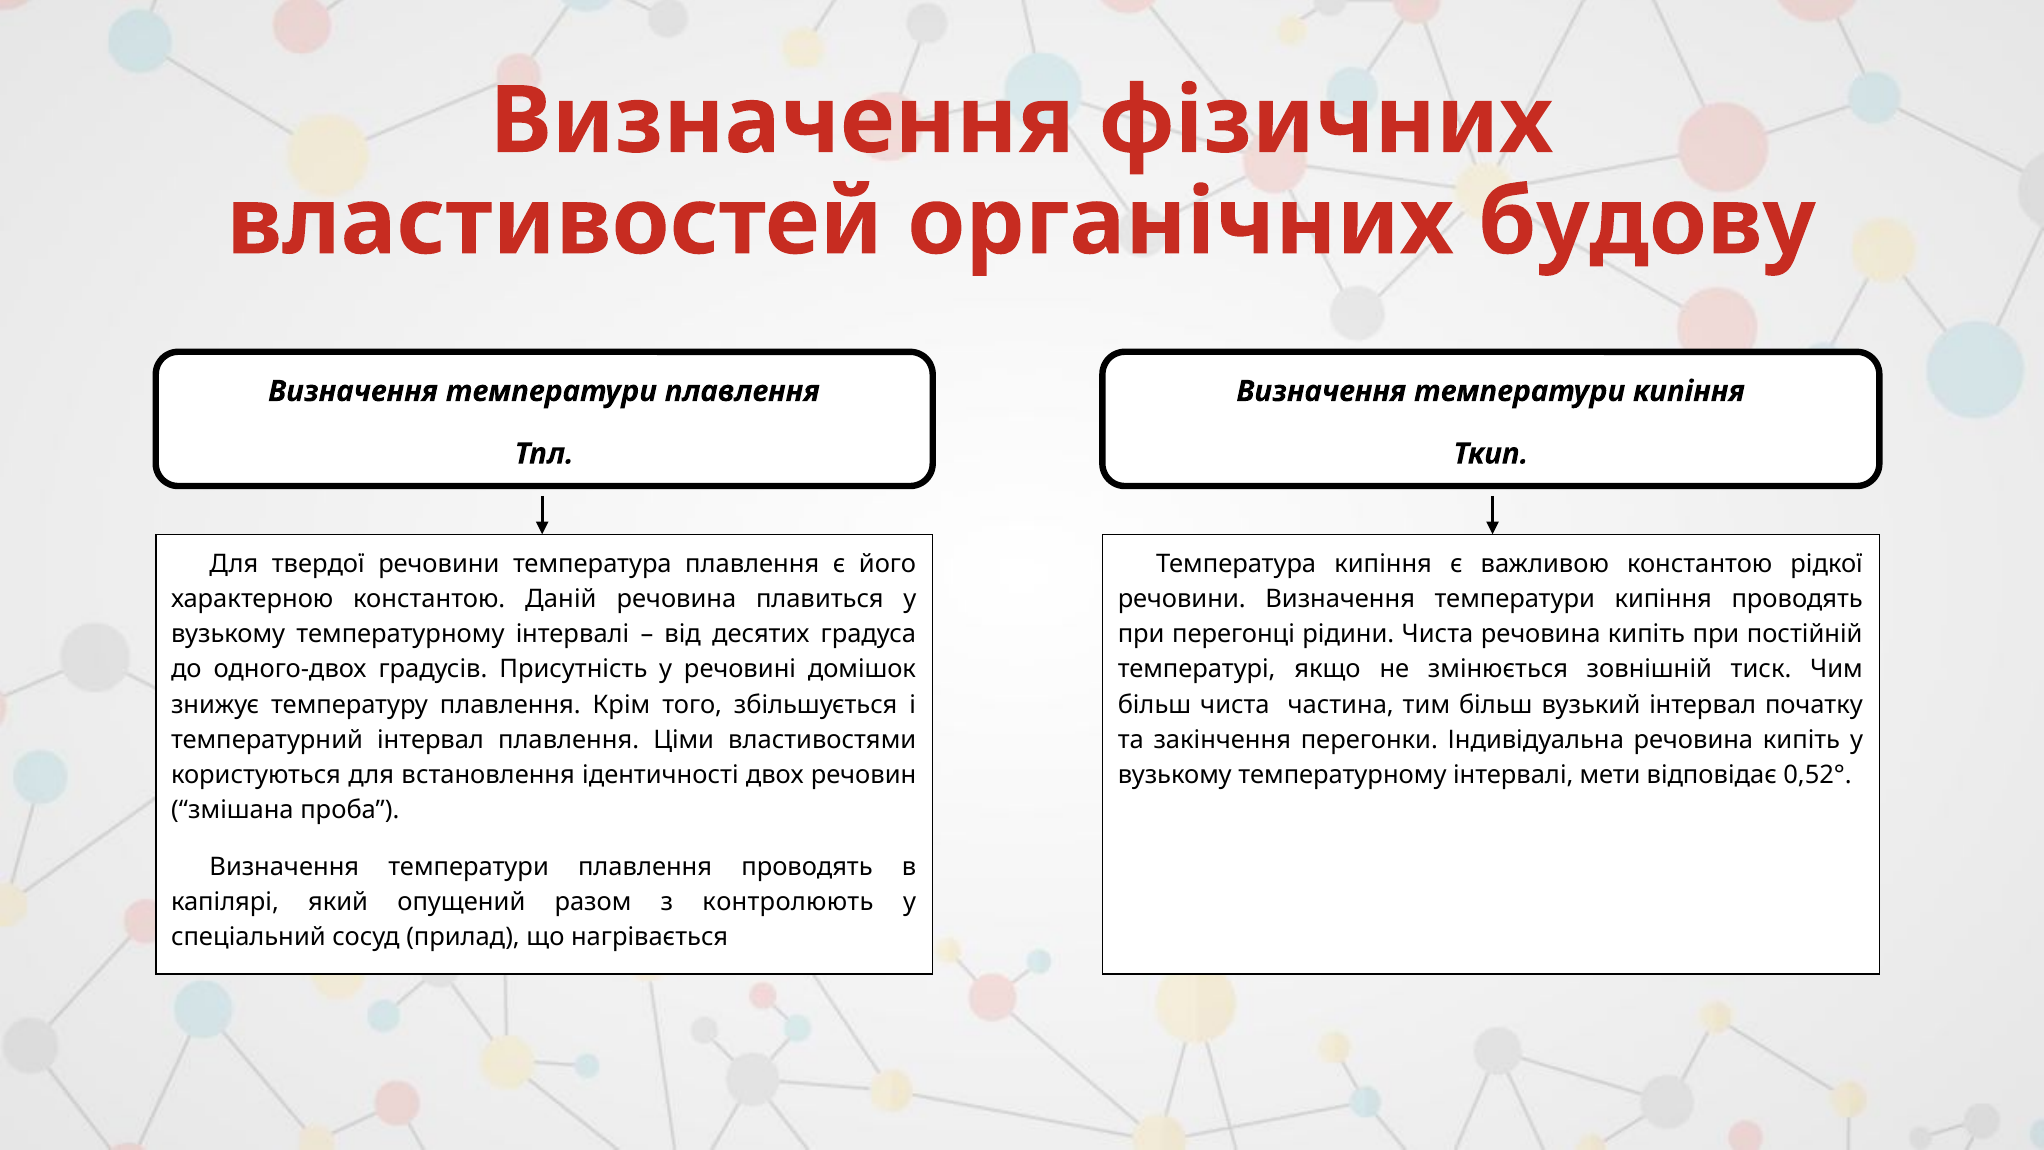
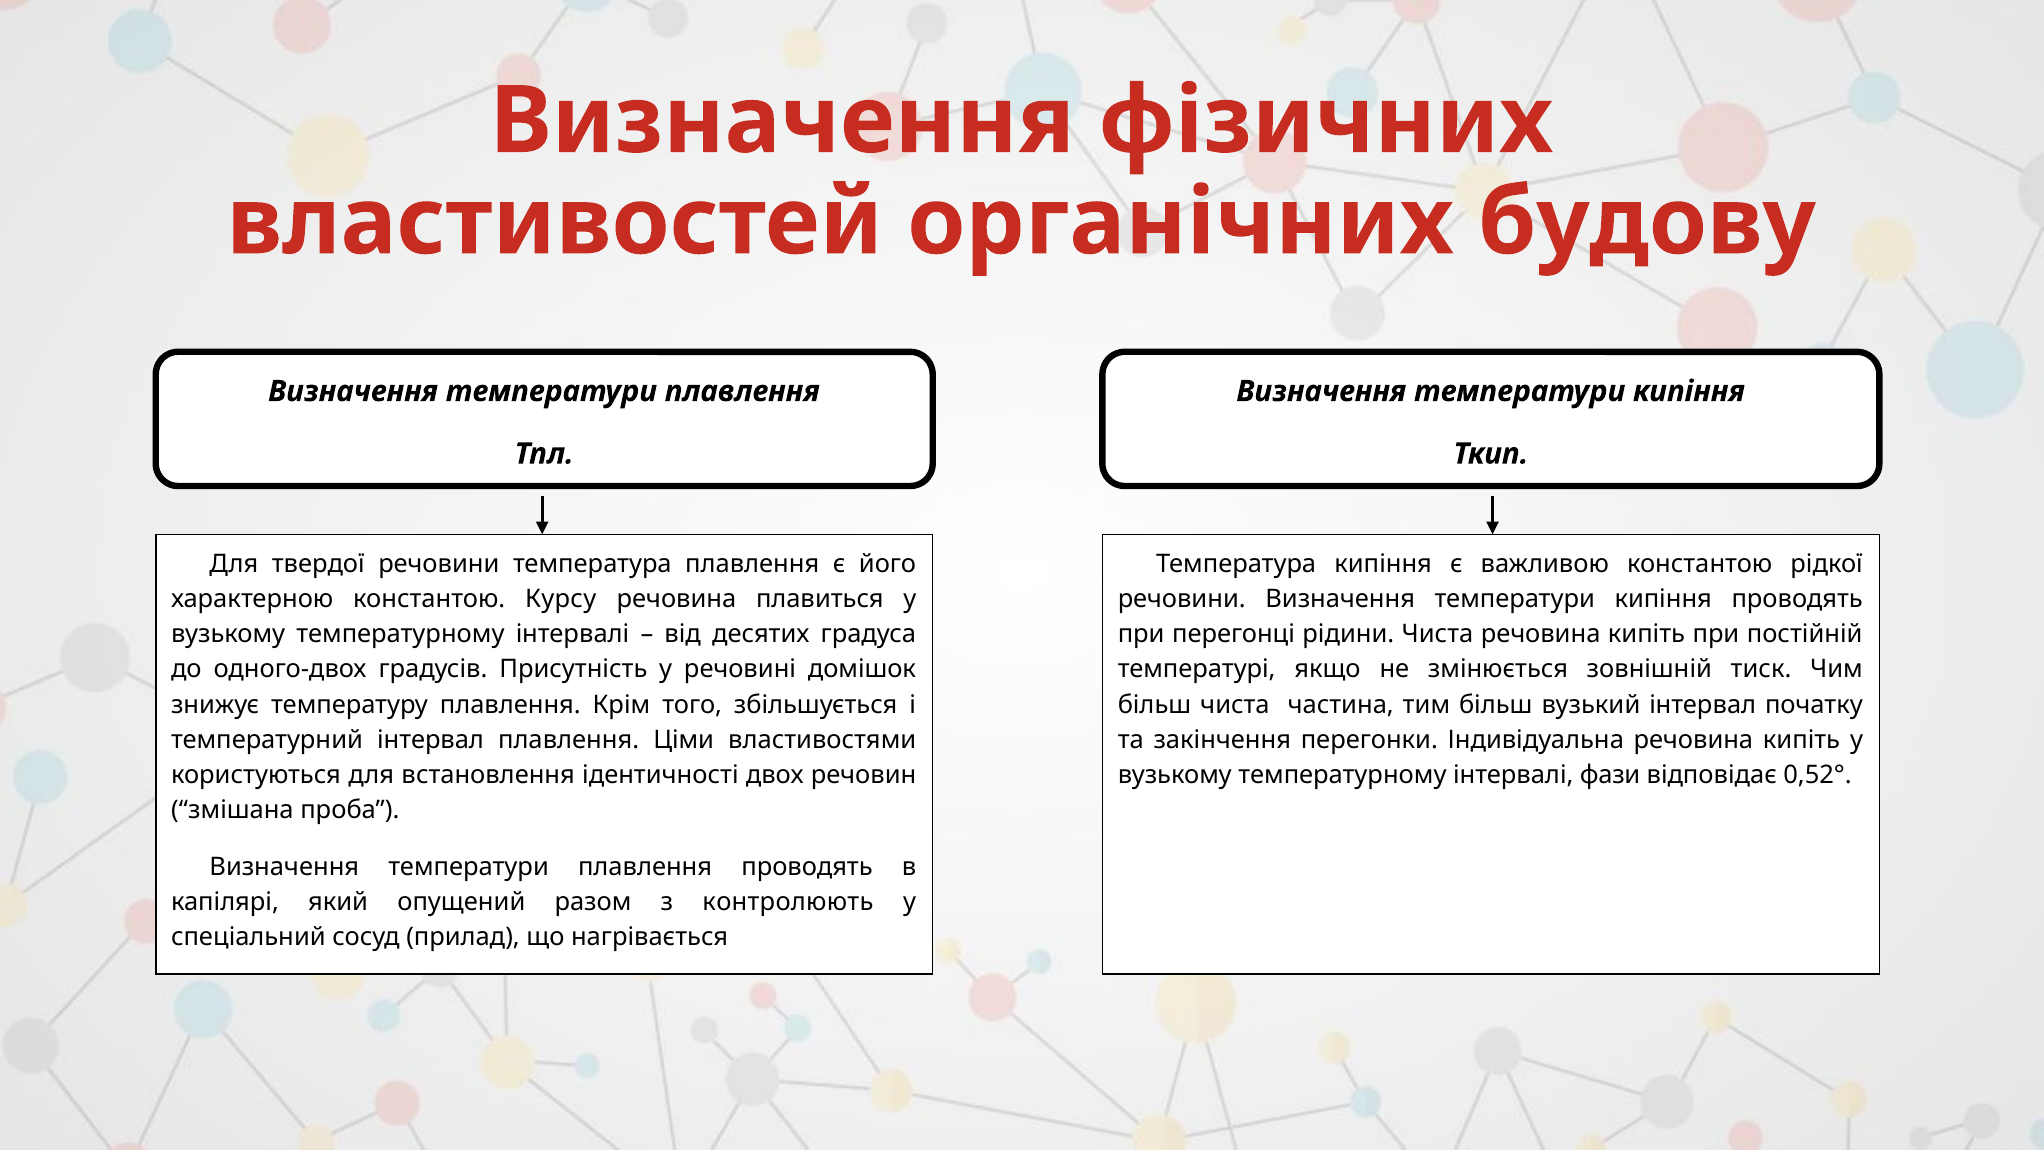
Даній: Даній -> Курсу
мети: мети -> фази
